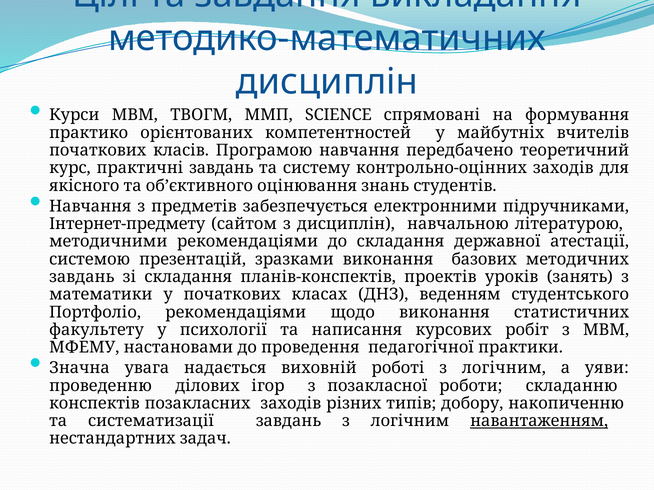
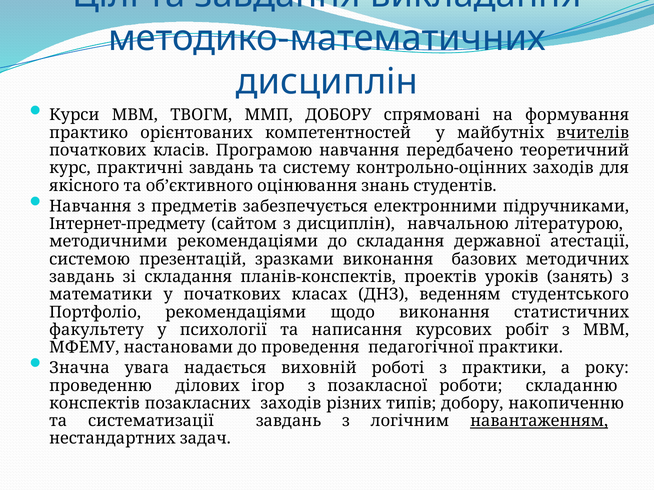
ММП SCIENCE: SCIENCE -> ДОБОРУ
вчителів underline: none -> present
роботі з логічним: логічним -> практики
уяви: уяви -> року
